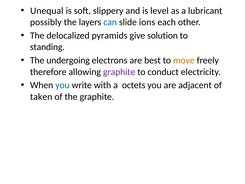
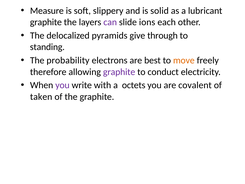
Unequal: Unequal -> Measure
level: level -> solid
possibly at (46, 22): possibly -> graphite
can colour: blue -> purple
solution: solution -> through
undergoing: undergoing -> probability
you at (62, 85) colour: blue -> purple
adjacent: adjacent -> covalent
